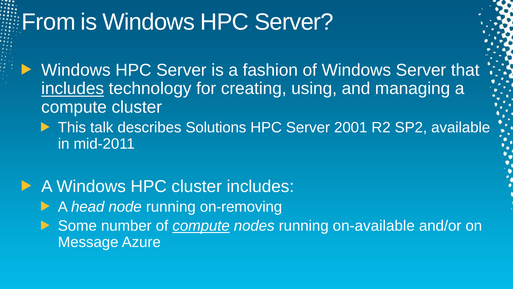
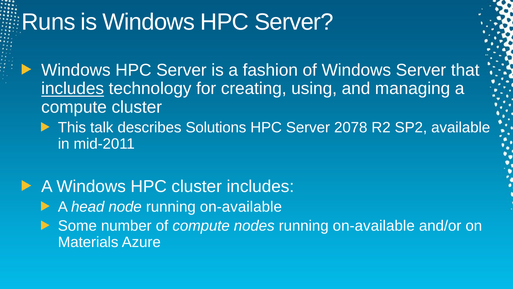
From: From -> Runs
2001: 2001 -> 2078
node running on-removing: on-removing -> on-available
compute at (201, 226) underline: present -> none
Message: Message -> Materials
